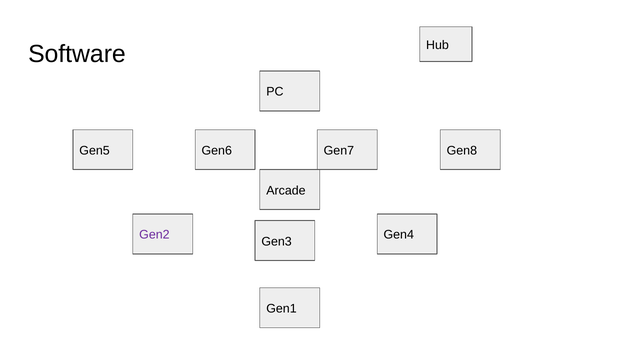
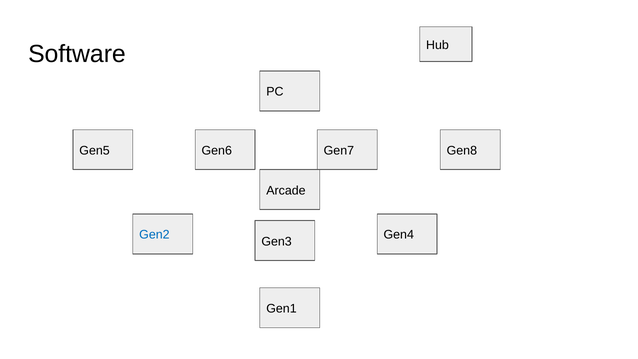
Gen2 colour: purple -> blue
